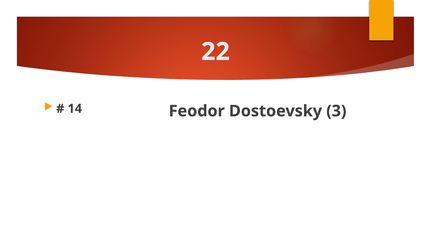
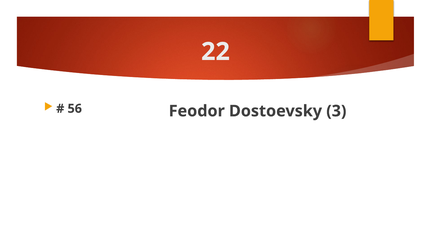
14: 14 -> 56
